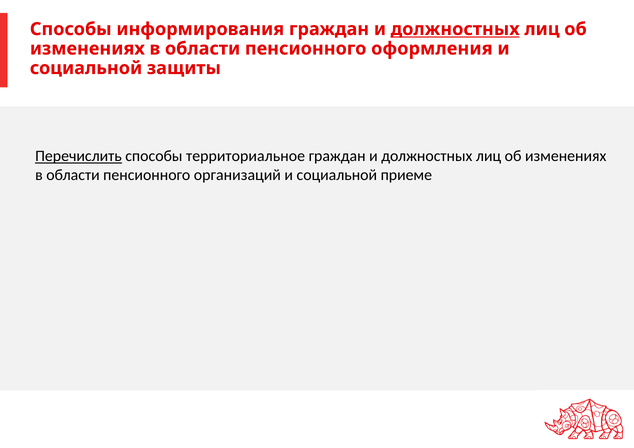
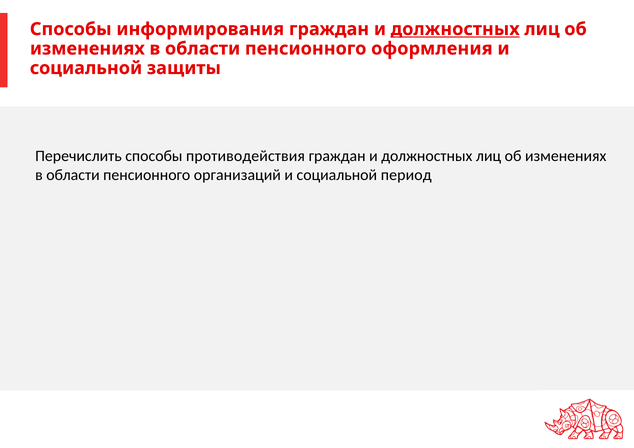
Перечислить underline: present -> none
территориальное: территориальное -> противодействия
приеме: приеме -> период
